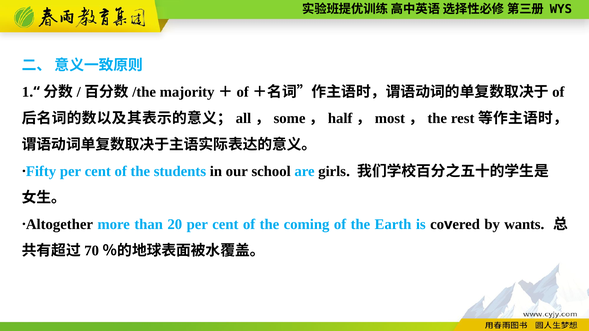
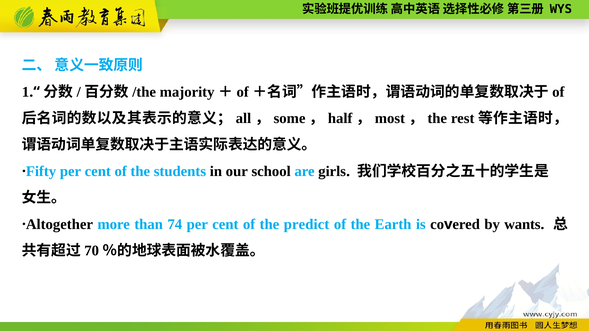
20: 20 -> 74
coming: coming -> predict
